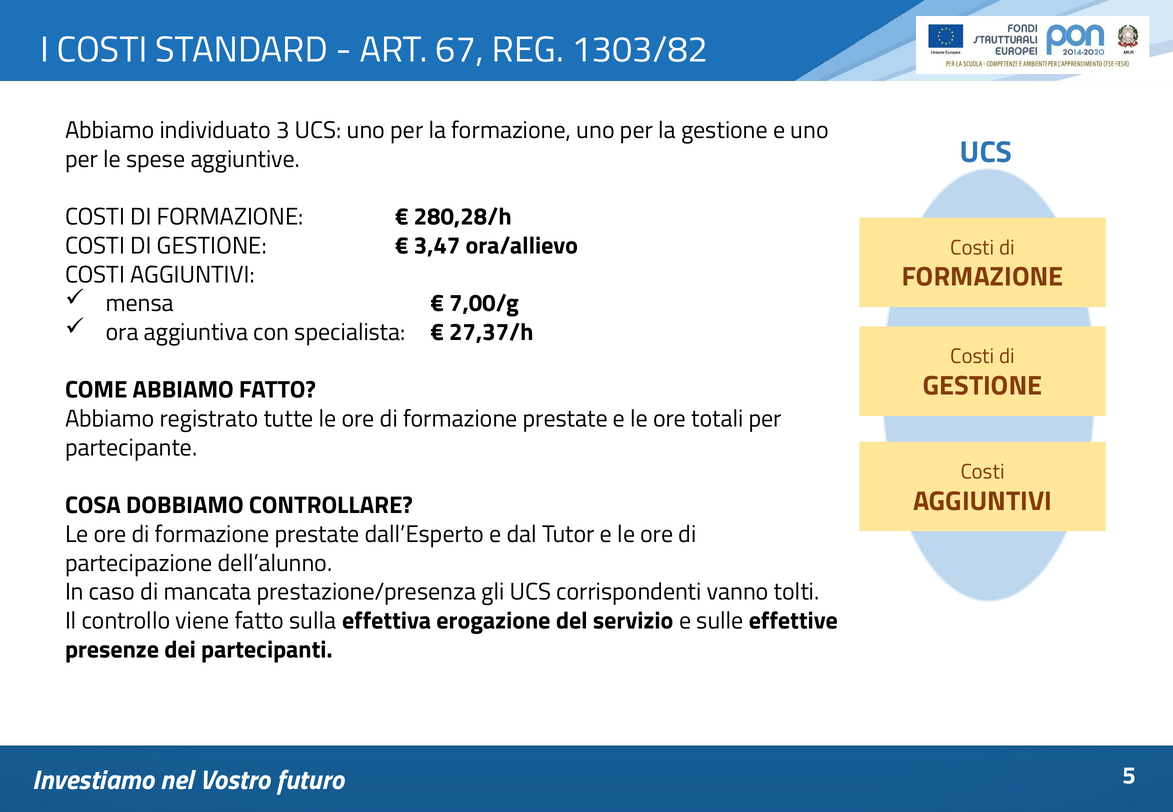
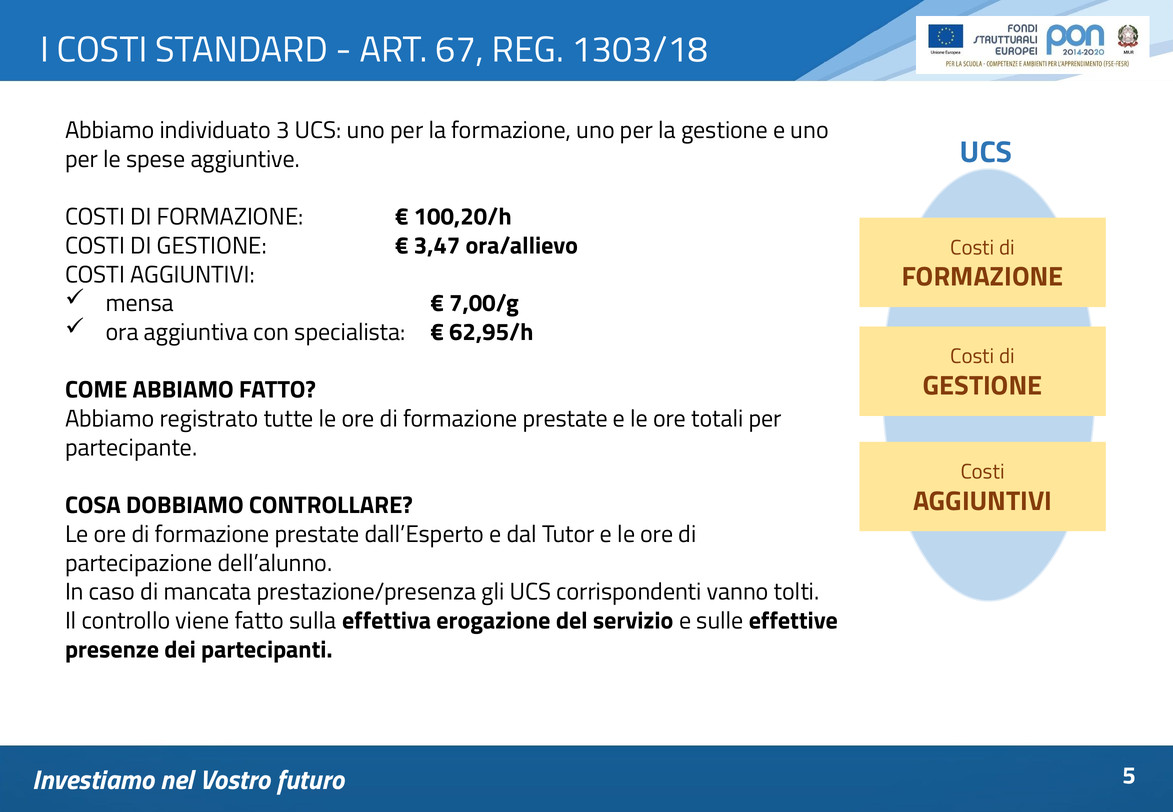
1303/82: 1303/82 -> 1303/18
280,28/h: 280,28/h -> 100,20/h
27,37/h: 27,37/h -> 62,95/h
